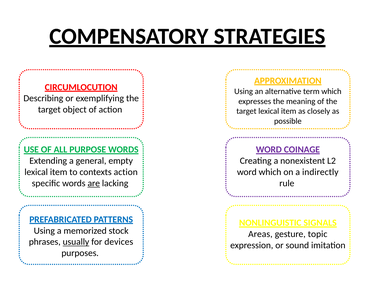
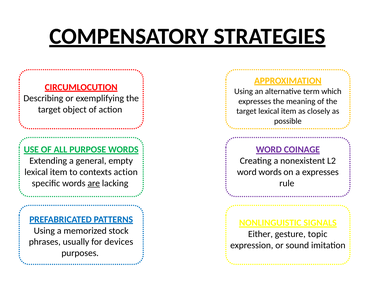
word which: which -> words
a indirectly: indirectly -> expresses
Areas: Areas -> Either
usually underline: present -> none
